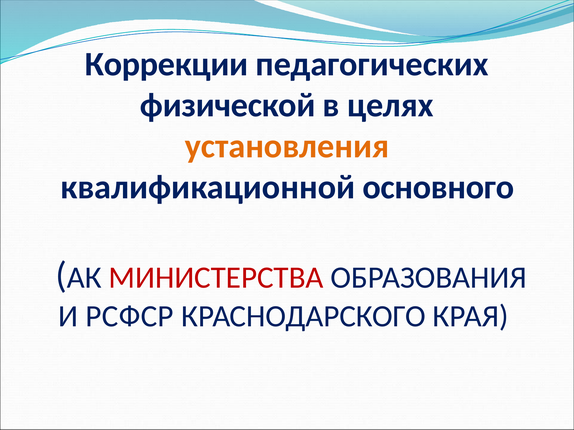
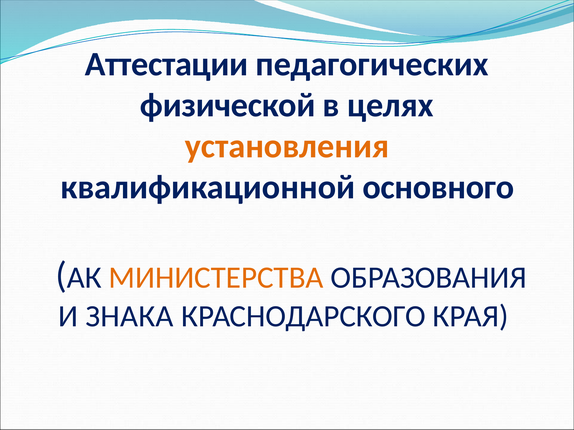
Коррекции: Коррекции -> Аттестации
МИНИСТЕРСТВА colour: red -> orange
РСФСР: РСФСР -> ЗНАКА
